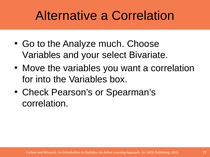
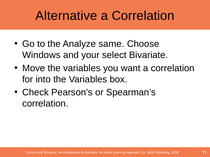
much: much -> same
Variables at (41, 55): Variables -> Windows
